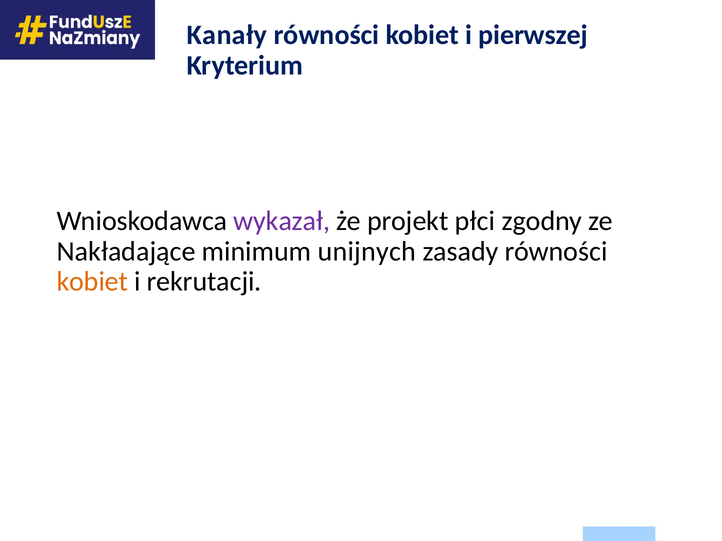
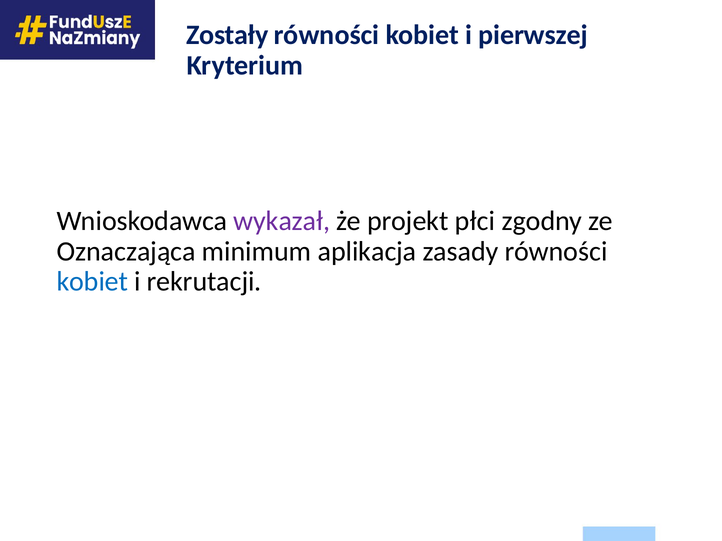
Kanały: Kanały -> Zostały
Nakładające: Nakładające -> Oznaczająca
unijnych: unijnych -> aplikacja
kobiet at (92, 282) colour: orange -> blue
